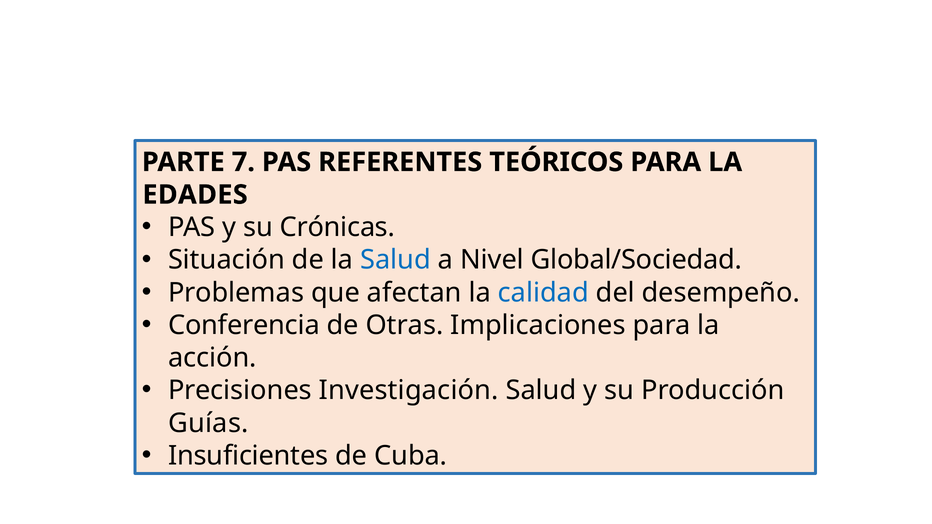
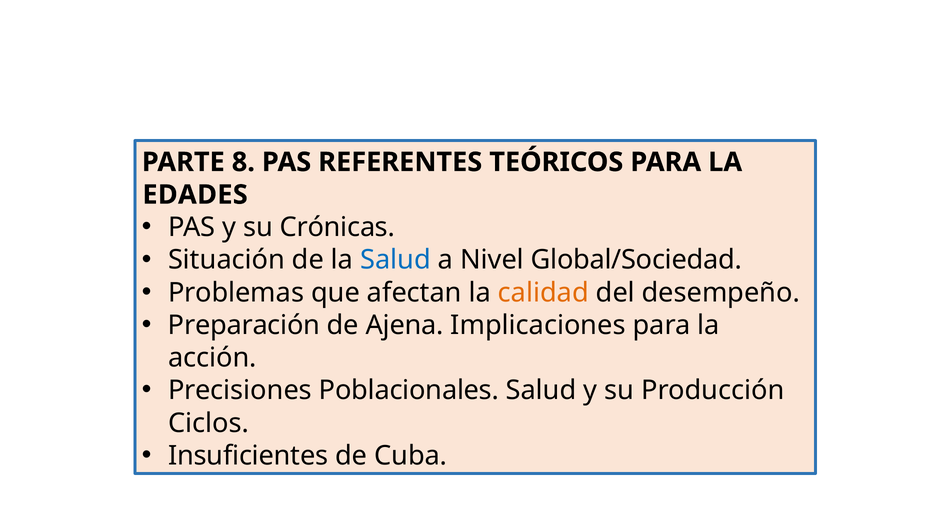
7: 7 -> 8
calidad colour: blue -> orange
Conferencia: Conferencia -> Preparación
Otras: Otras -> Ajena
Investigación: Investigación -> Poblacionales
Guías: Guías -> Ciclos
